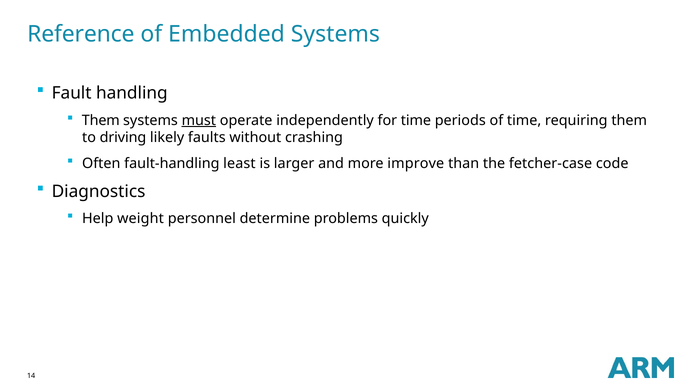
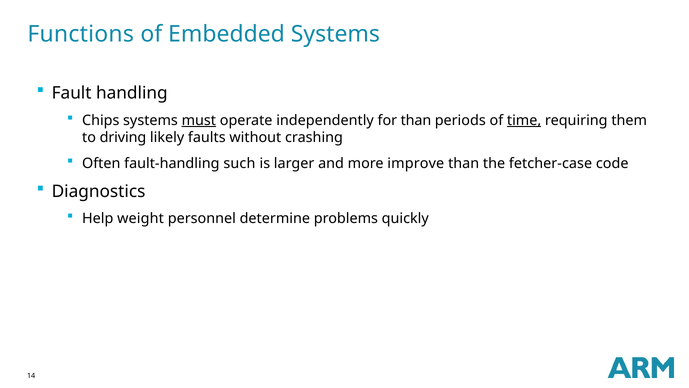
Reference: Reference -> Functions
Them at (101, 120): Them -> Chips
for time: time -> than
time at (524, 120) underline: none -> present
least: least -> such
